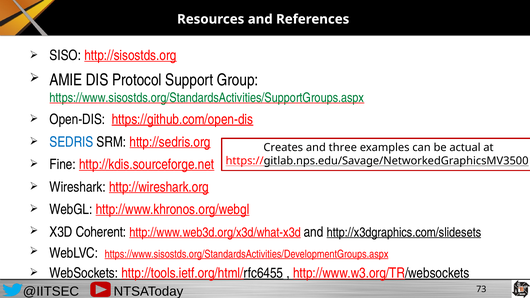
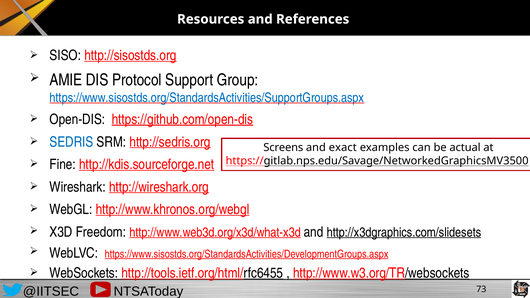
https://www.sisostds.org/StandardsActivities/SupportGroups.aspx colour: green -> blue
Creates: Creates -> Screens
three: three -> exact
Coherent: Coherent -> Freedom
